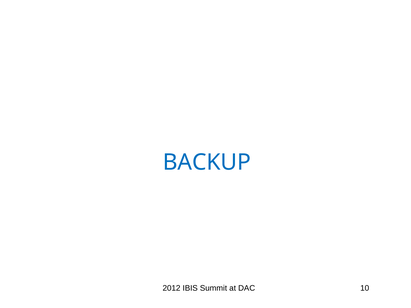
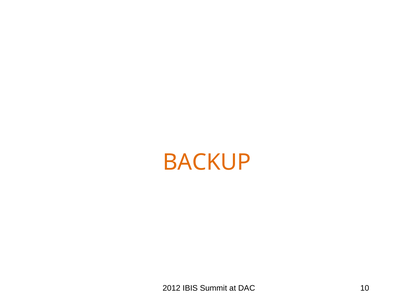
BACKUP colour: blue -> orange
